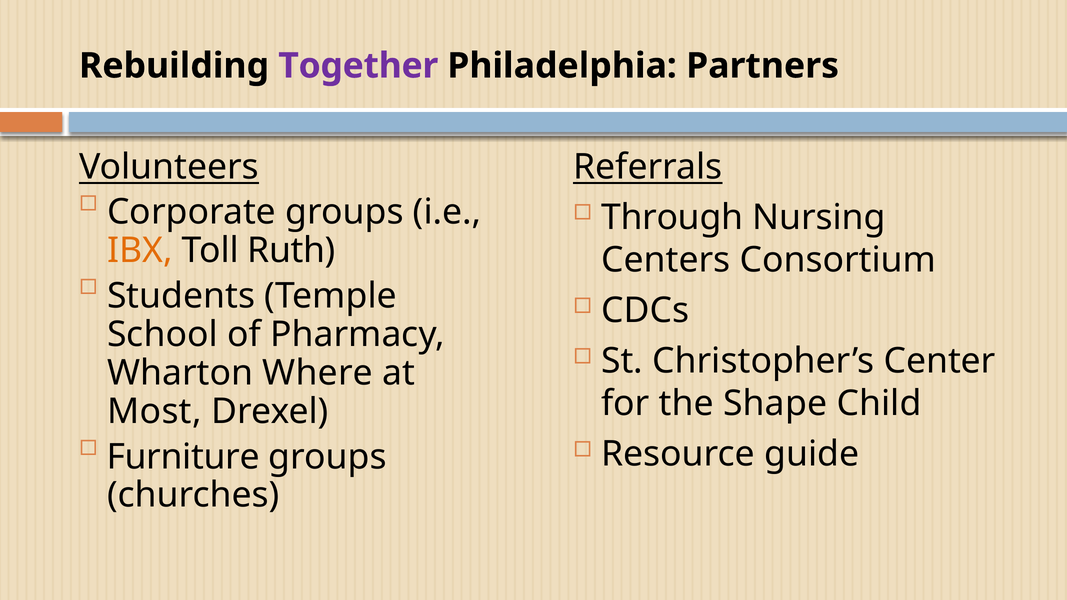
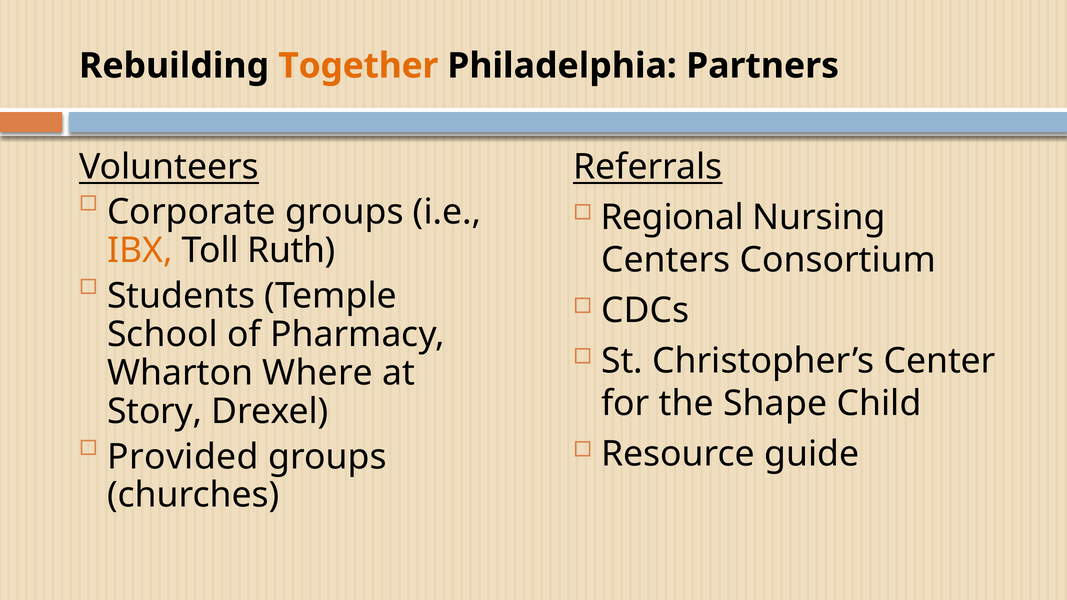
Together colour: purple -> orange
Through: Through -> Regional
Most: Most -> Story
Furniture: Furniture -> Provided
